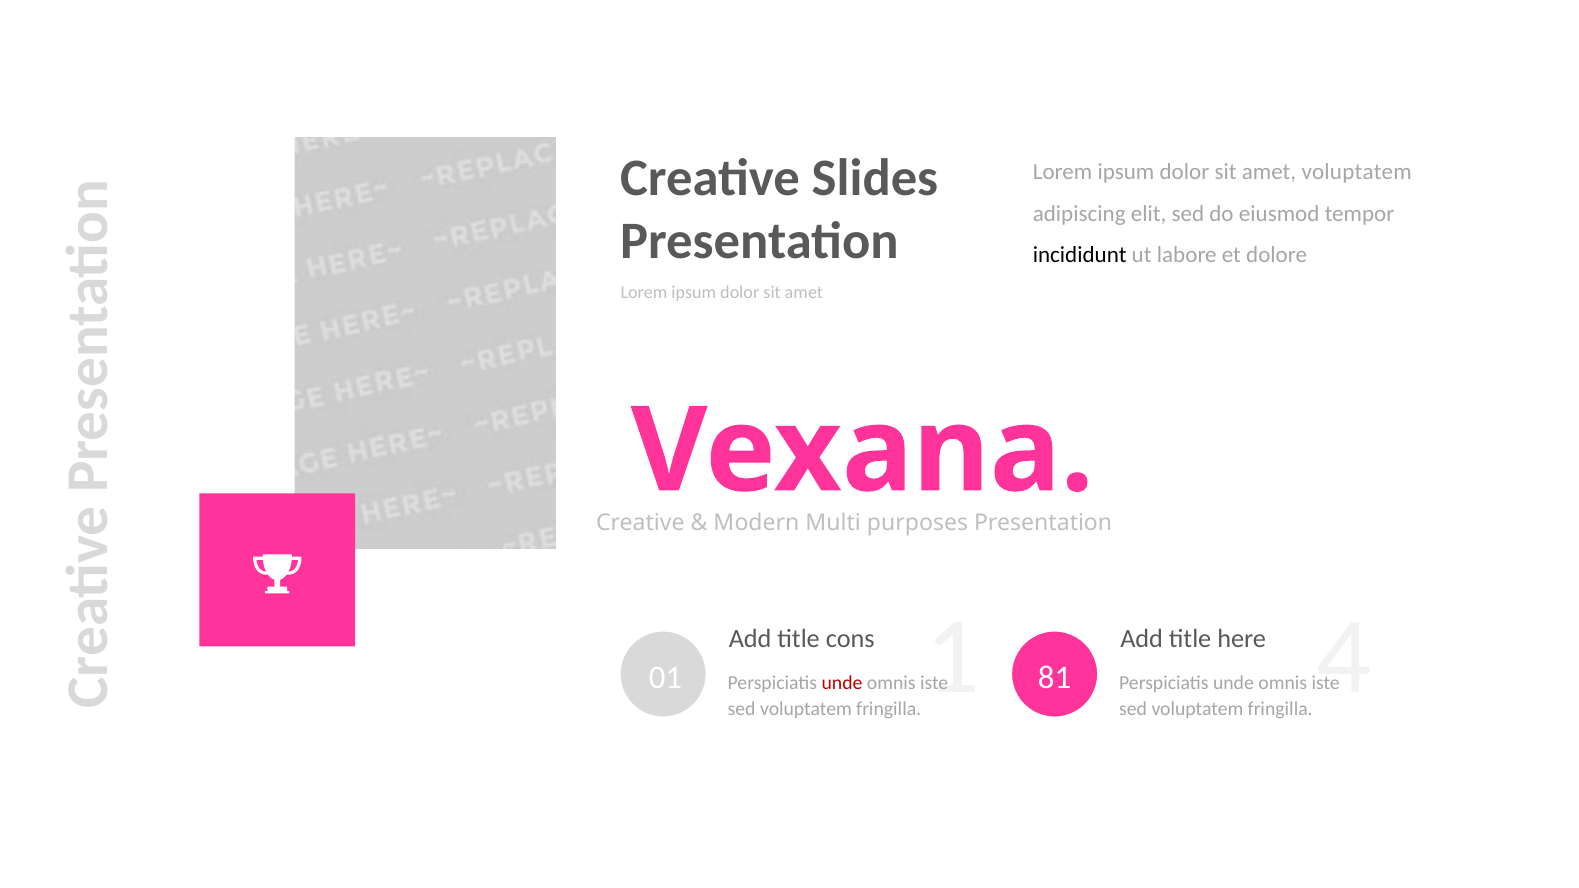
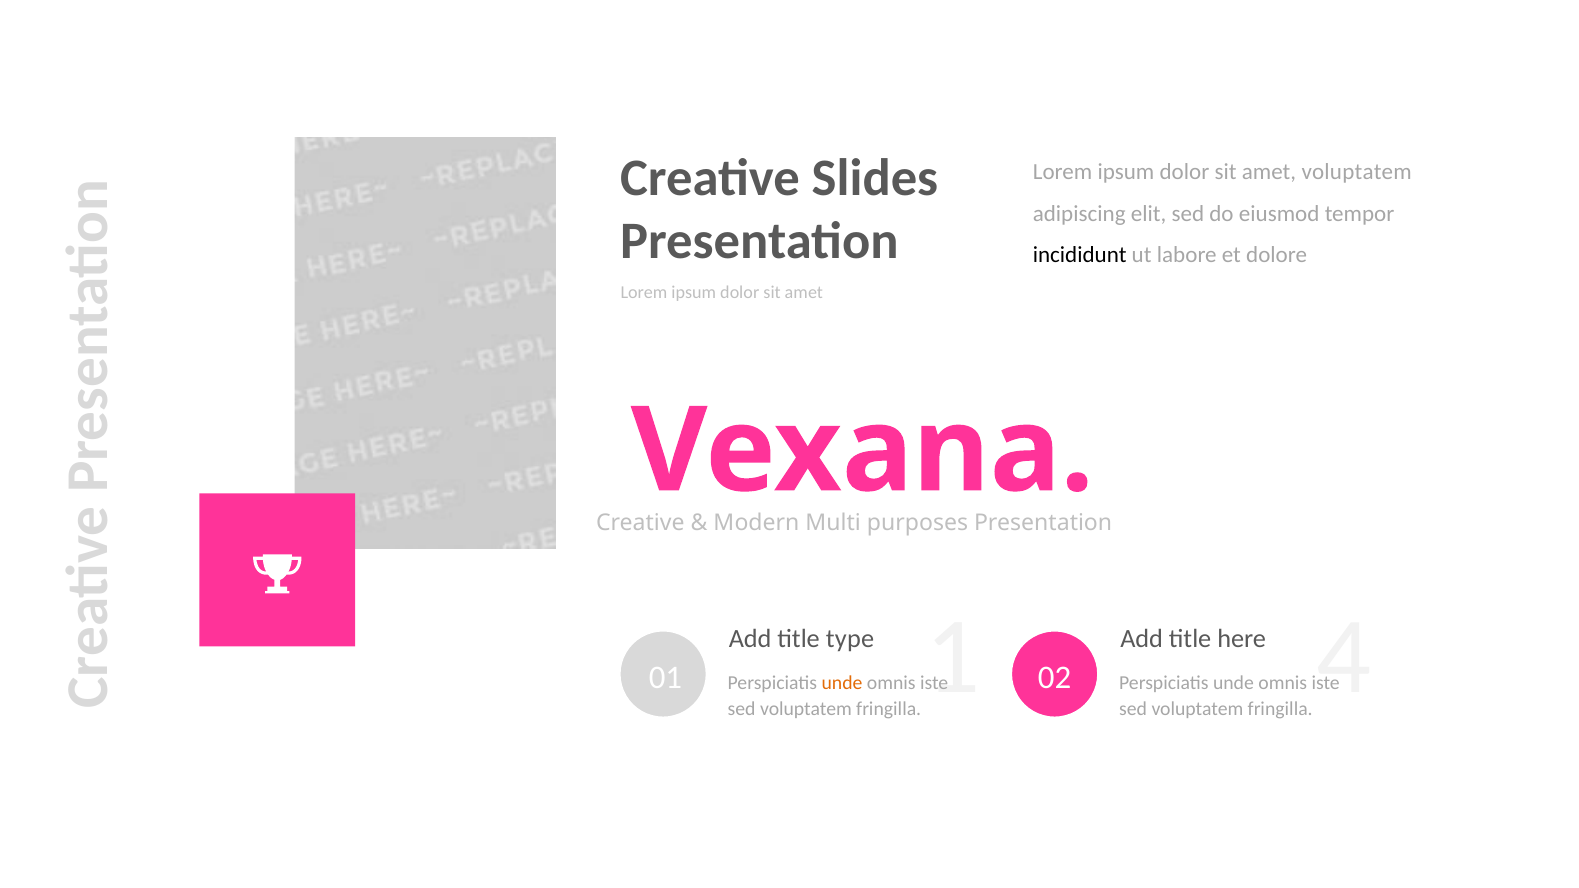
cons: cons -> type
81: 81 -> 02
unde at (842, 684) colour: red -> orange
